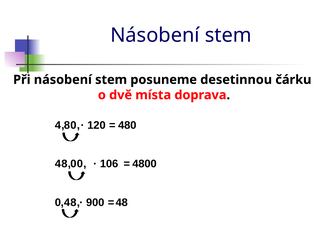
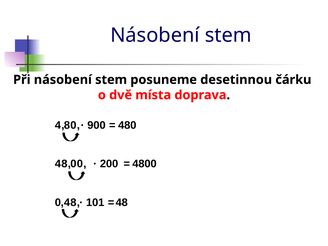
120: 120 -> 900
106: 106 -> 200
900: 900 -> 101
